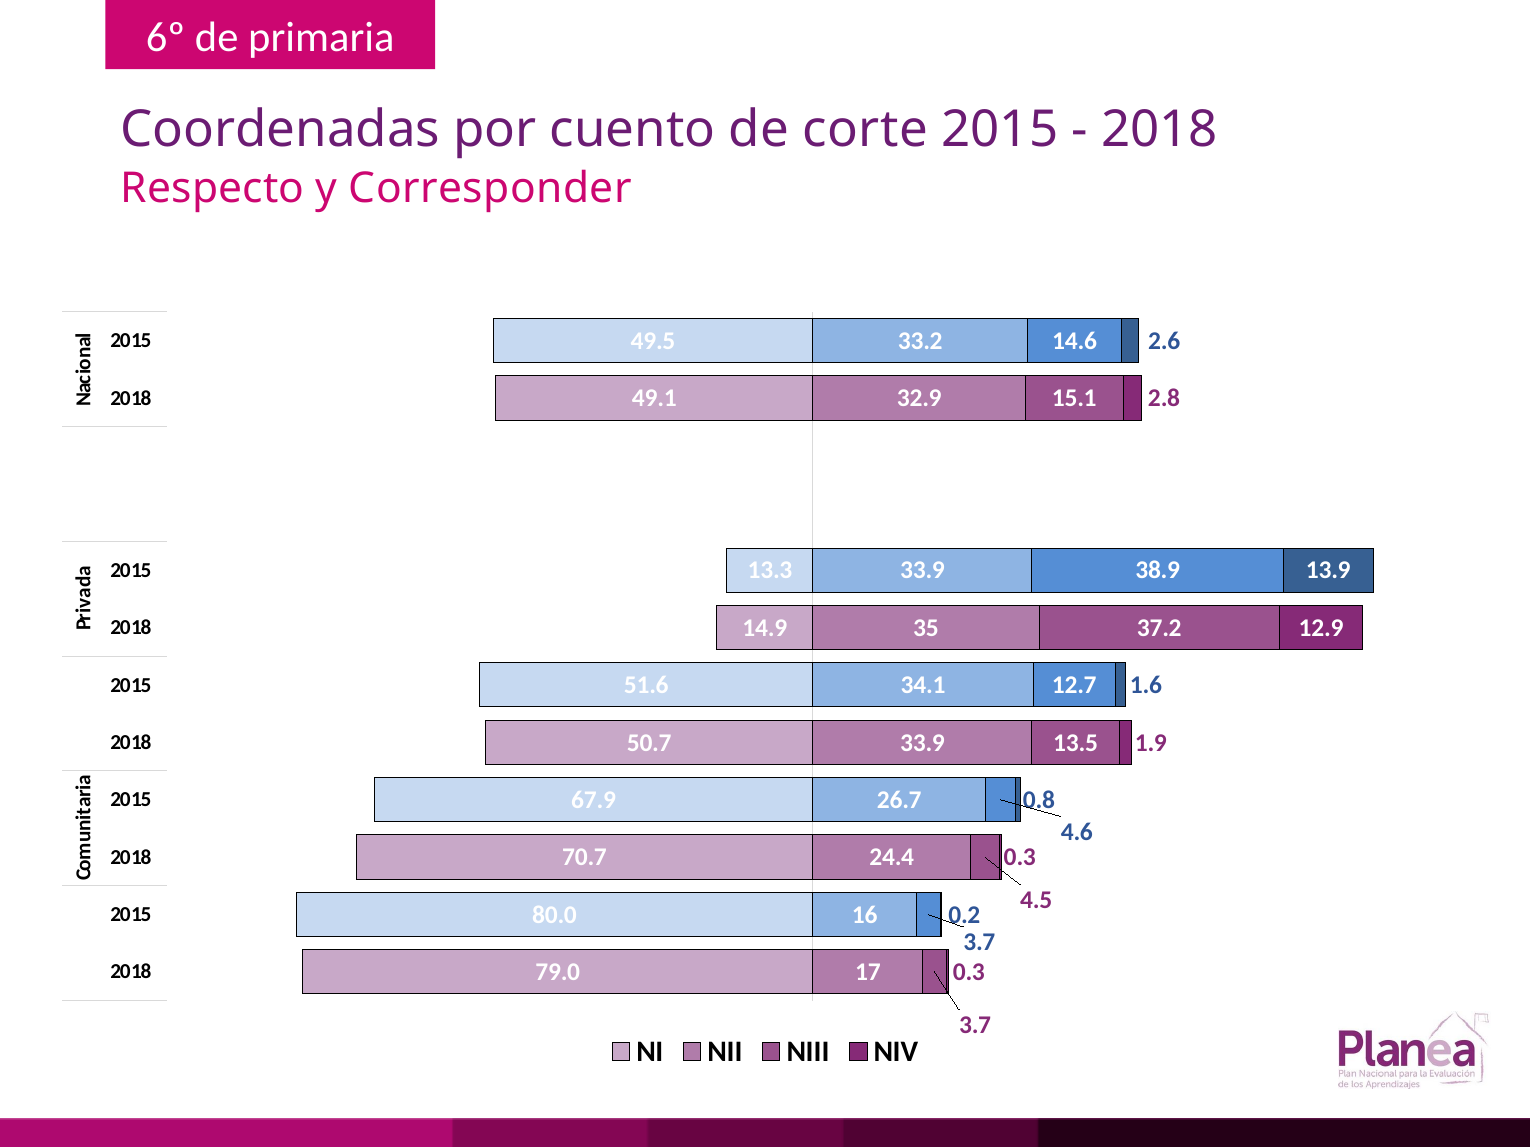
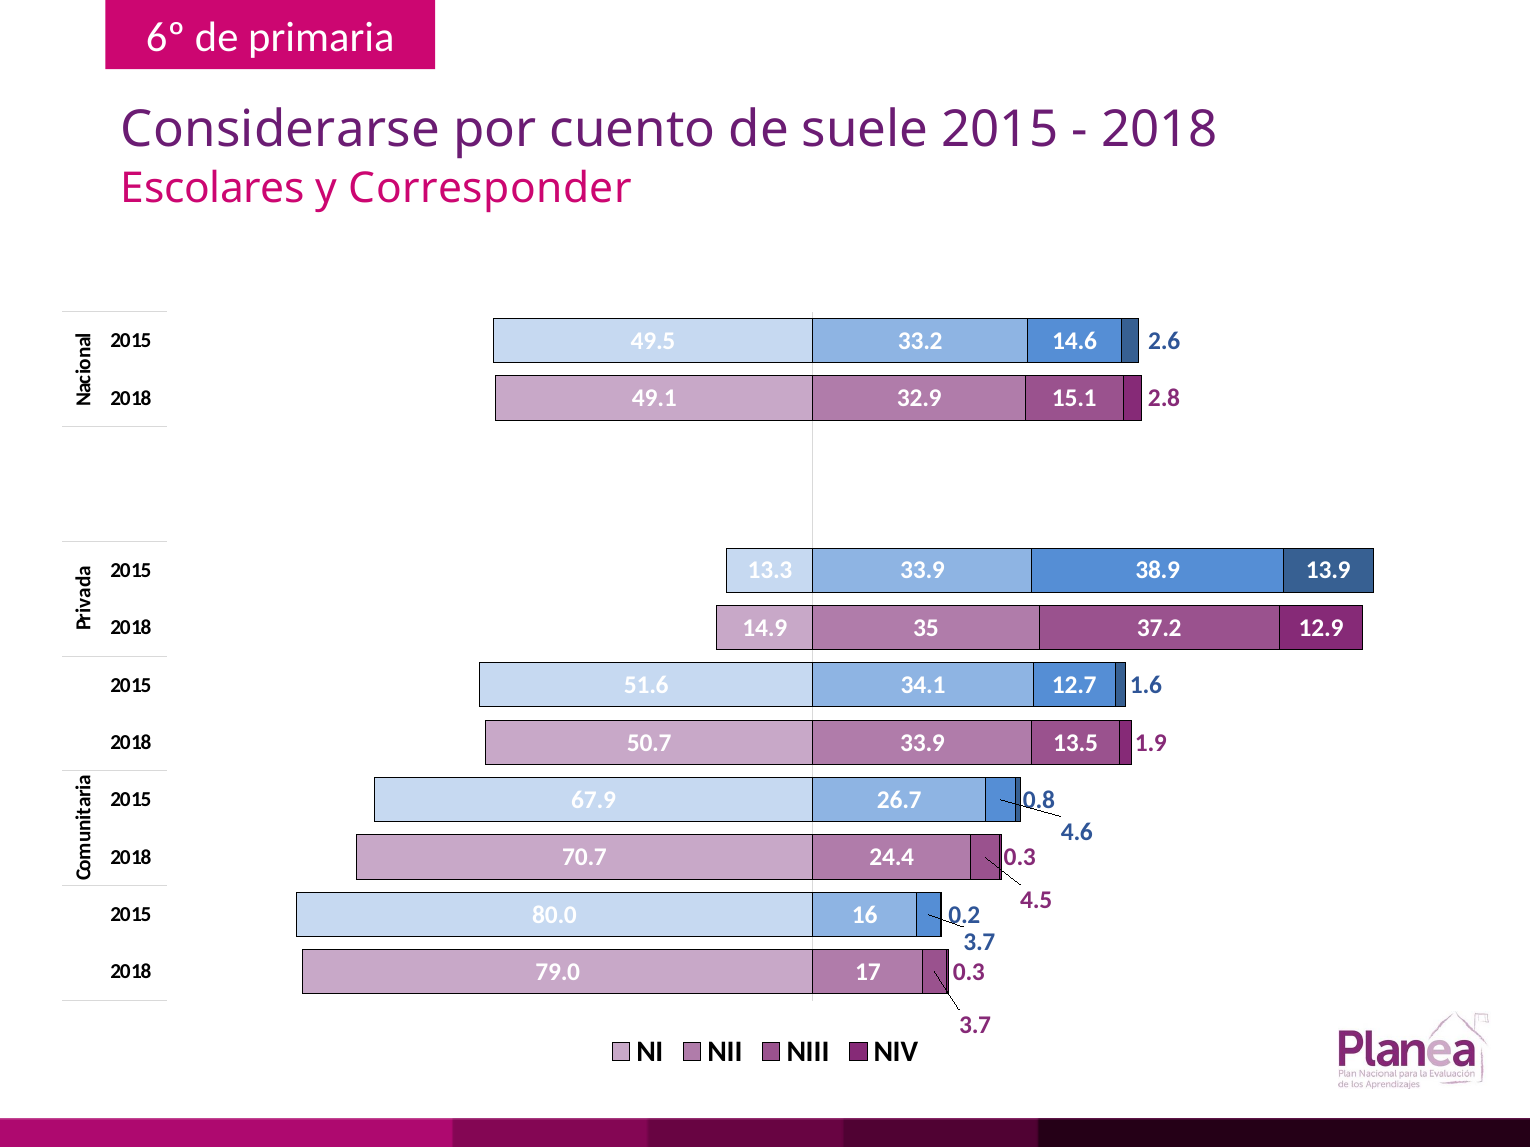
Coordenadas: Coordenadas -> Considerarse
corte: corte -> suele
Respecto: Respecto -> Escolares
